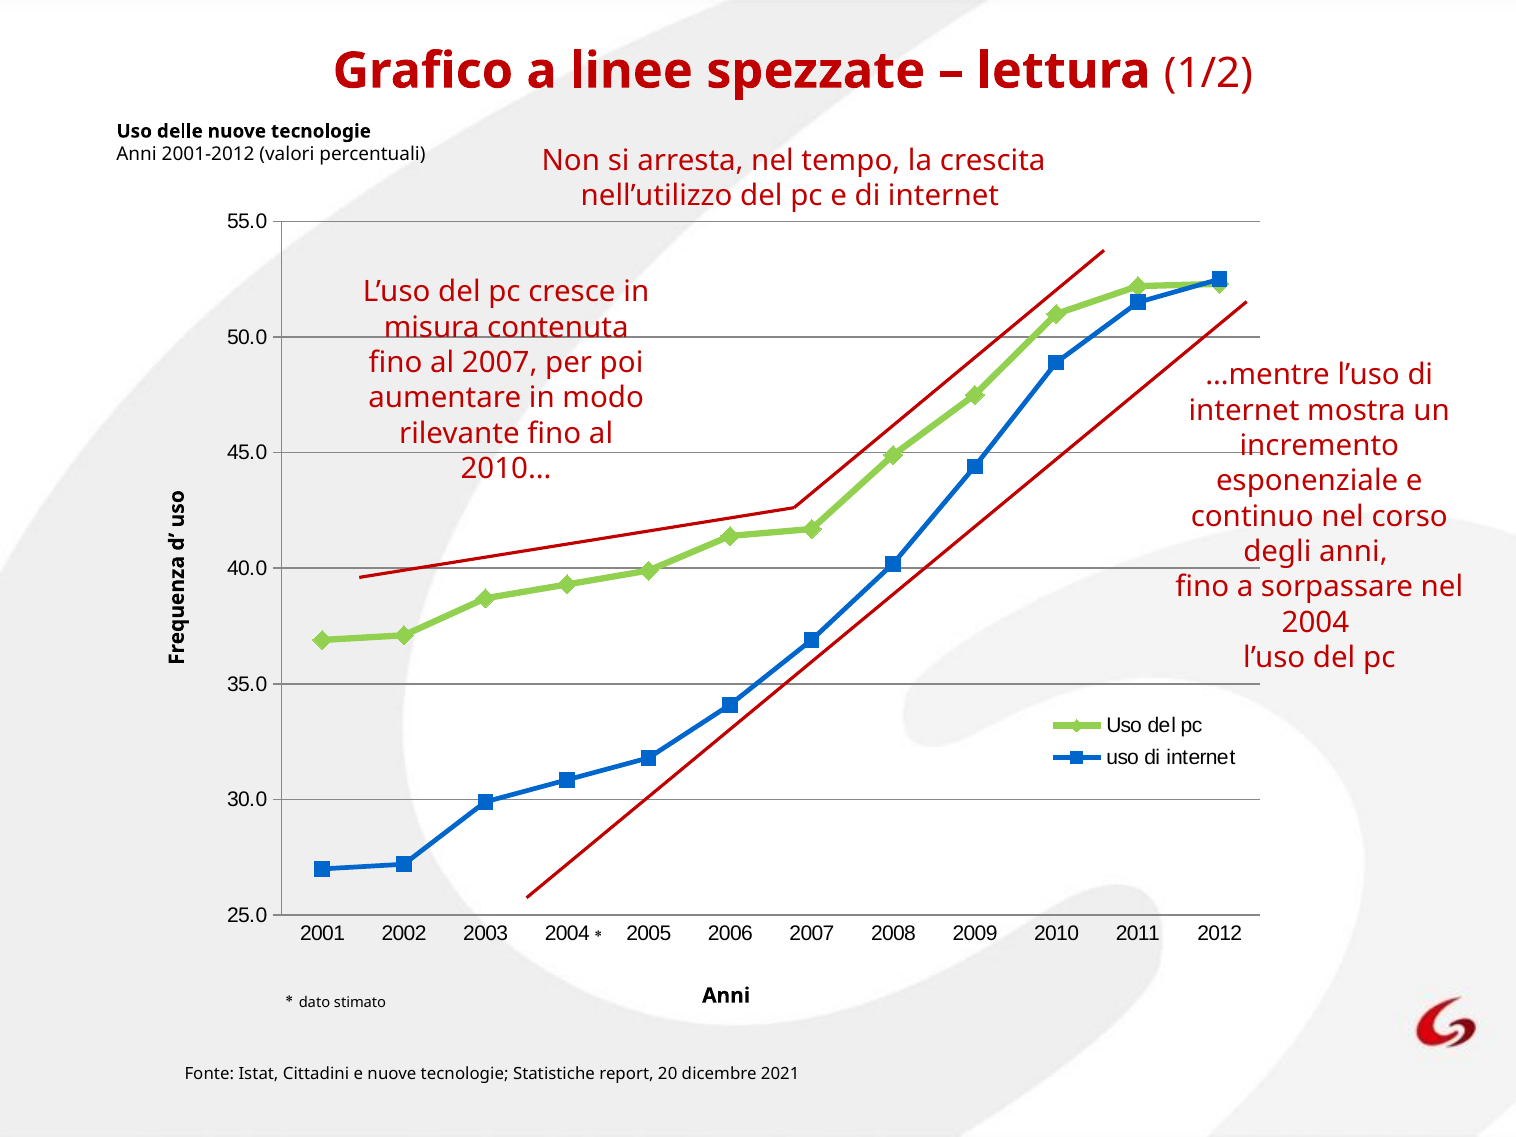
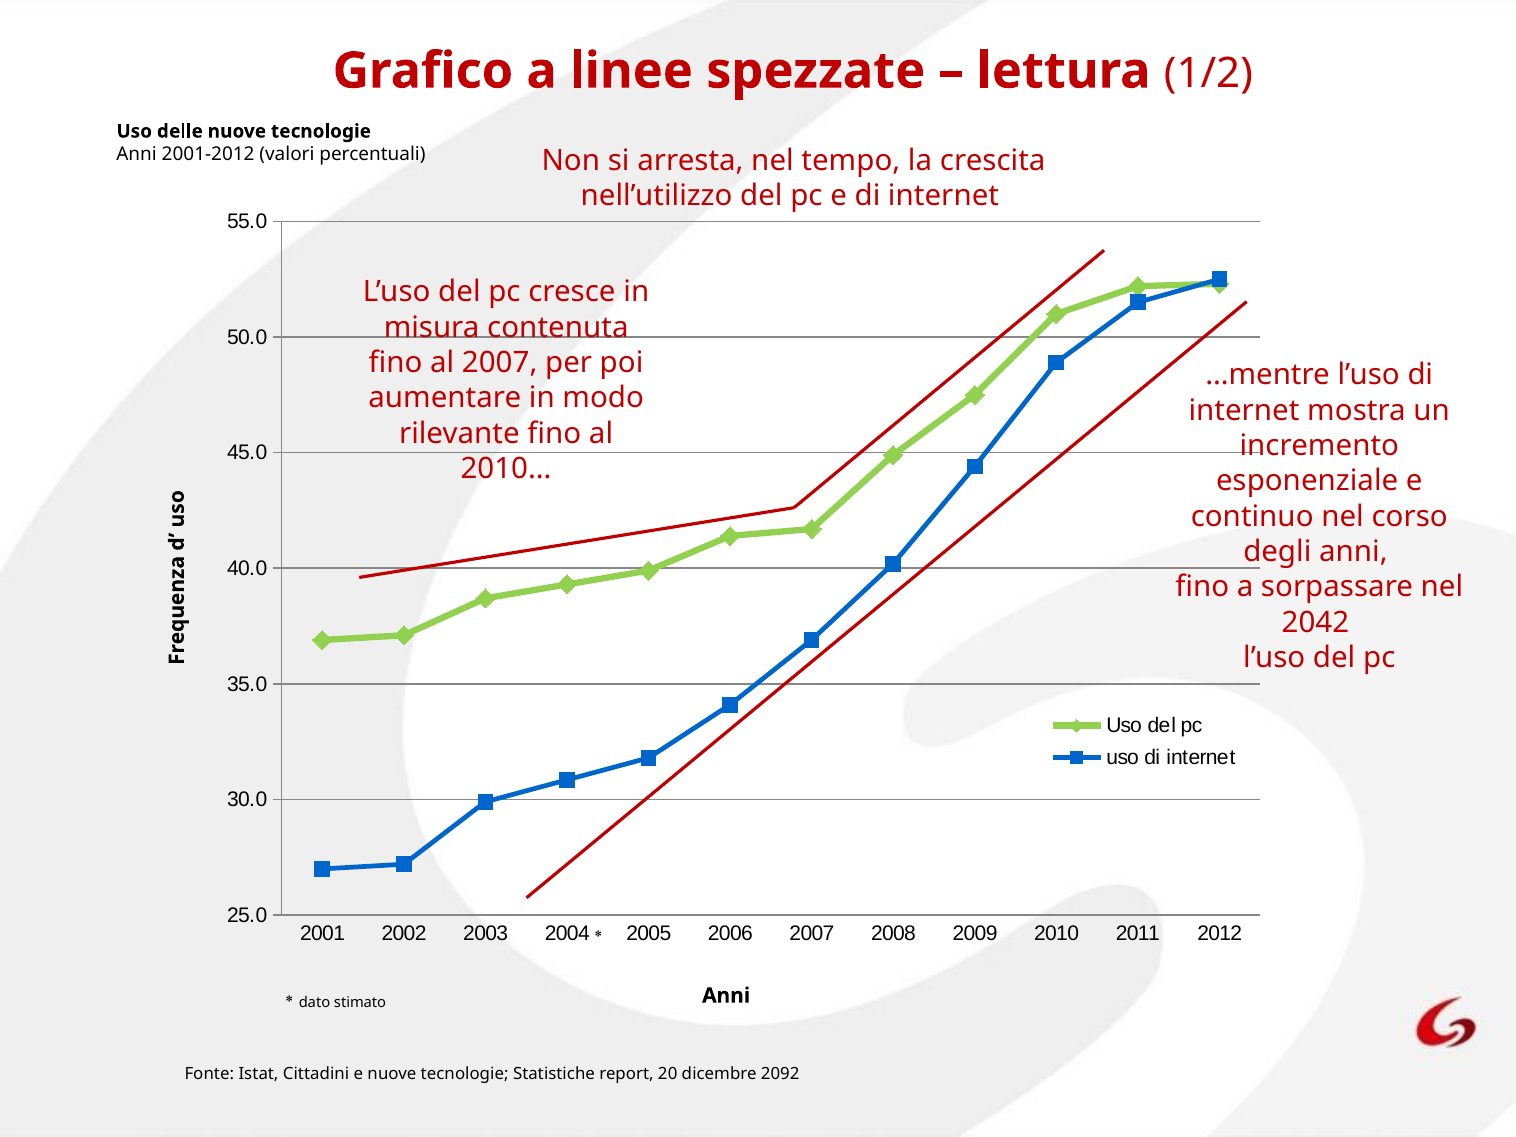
2004 at (1315, 623): 2004 -> 2042
2021: 2021 -> 2092
